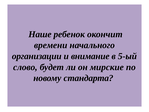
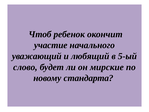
Наше: Наше -> Чтоб
времени: времени -> участие
организации: организации -> уважающий
внимание: внимание -> любящий
